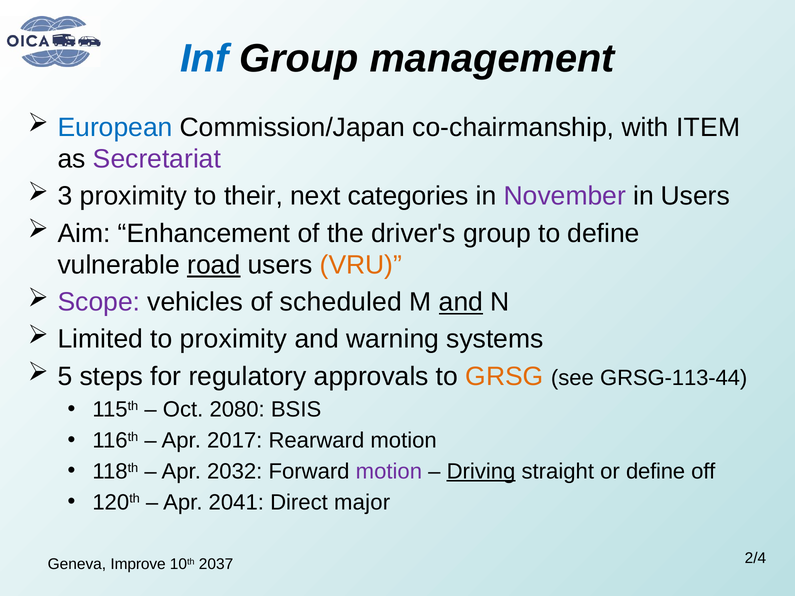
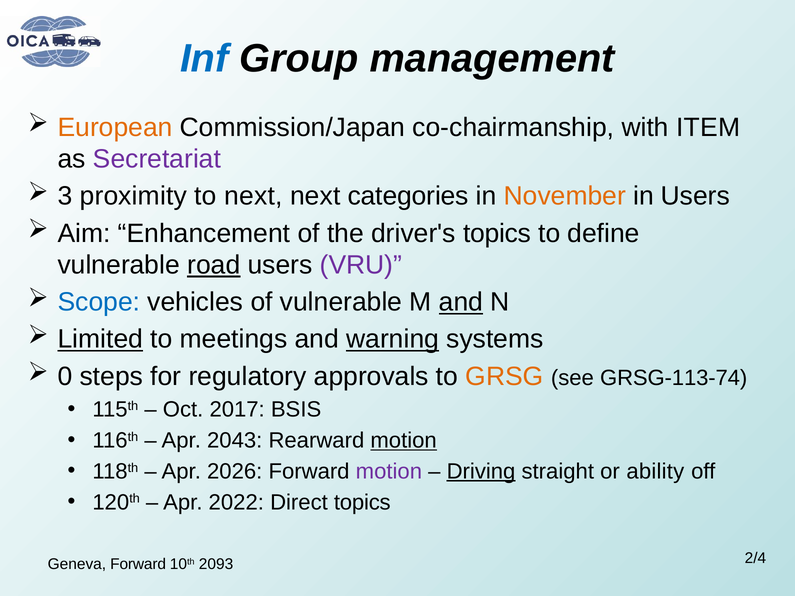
European colour: blue -> orange
to their: their -> next
November colour: purple -> orange
driver's group: group -> topics
VRU colour: orange -> purple
Scope colour: purple -> blue
of scheduled: scheduled -> vulnerable
Limited underline: none -> present
to proximity: proximity -> meetings
warning underline: none -> present
5: 5 -> 0
GRSG-113-44: GRSG-113-44 -> GRSG-113-74
2080: 2080 -> 2017
2017: 2017 -> 2043
motion at (404, 441) underline: none -> present
2032: 2032 -> 2026
or define: define -> ability
2041: 2041 -> 2022
Direct major: major -> topics
Geneva Improve: Improve -> Forward
2037: 2037 -> 2093
